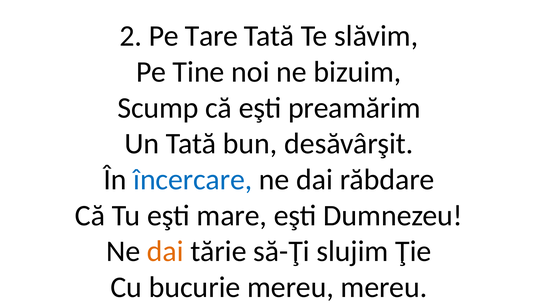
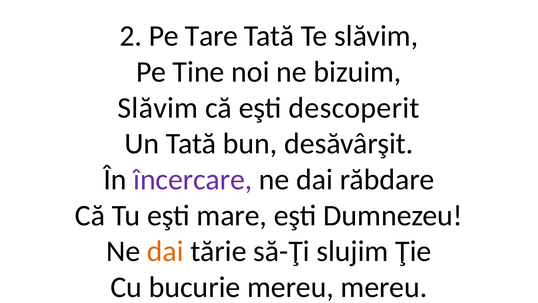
Scump at (158, 108): Scump -> Slăvim
preamărim: preamărim -> descoperit
încercare colour: blue -> purple
